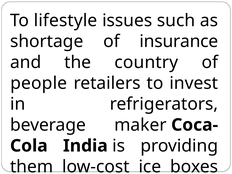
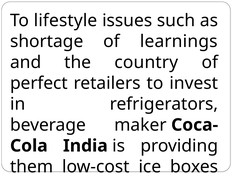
insurance: insurance -> learnings
people: people -> perfect
